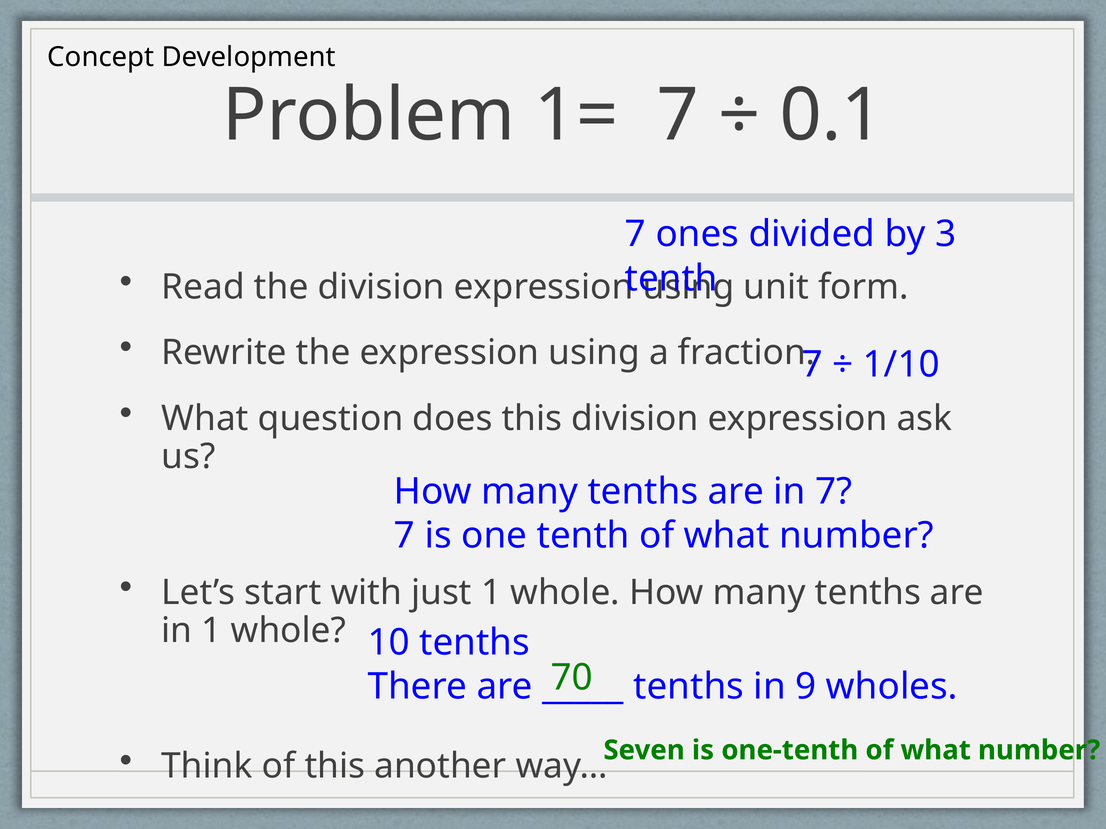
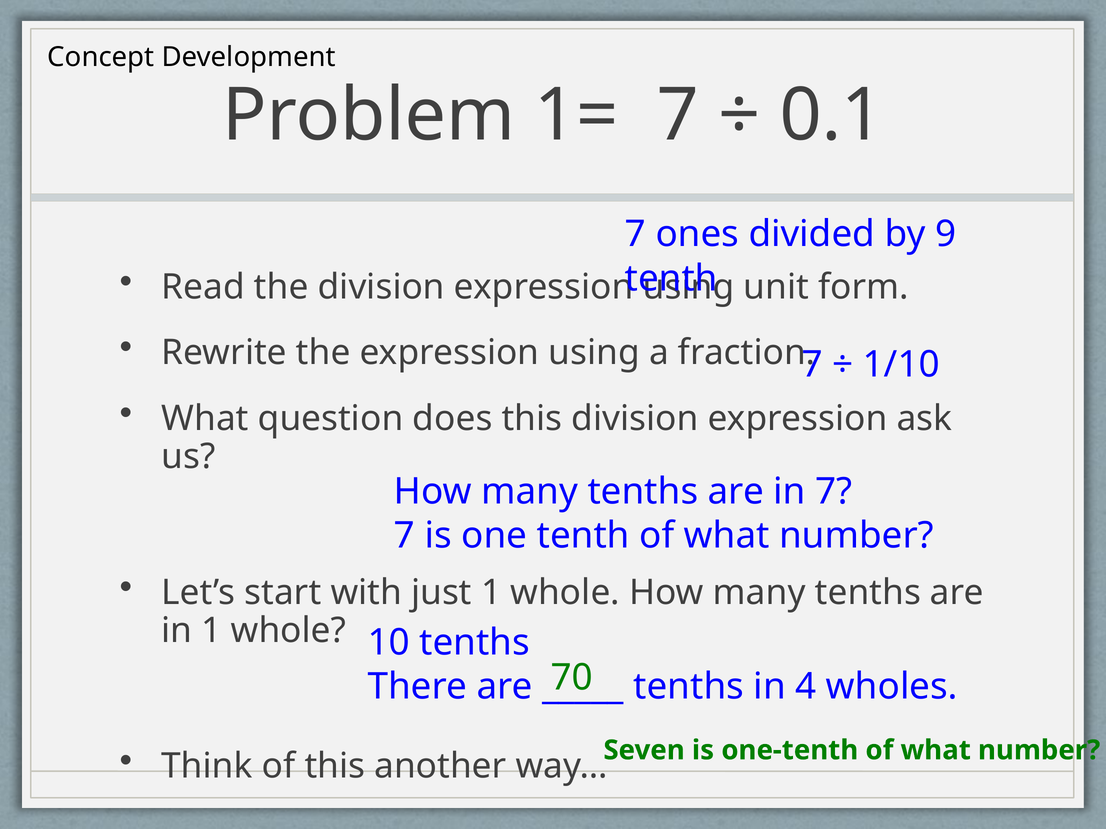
3: 3 -> 9
9: 9 -> 4
